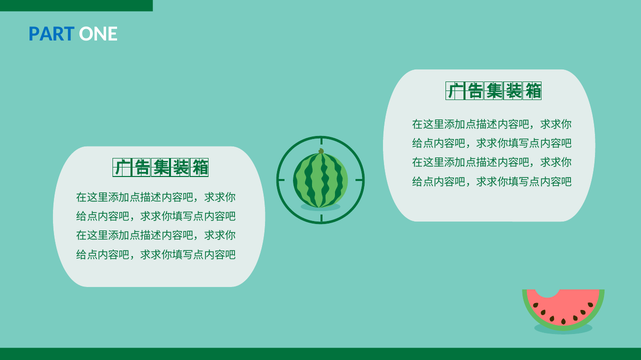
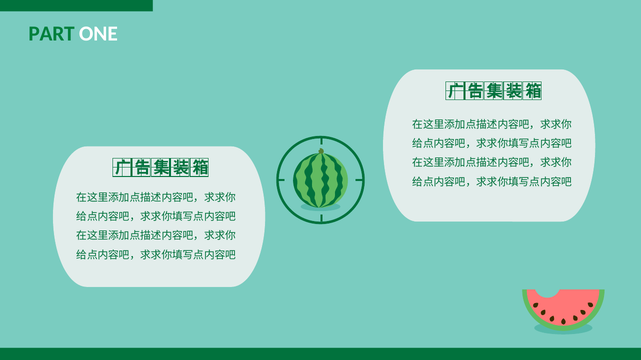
PART colour: blue -> green
